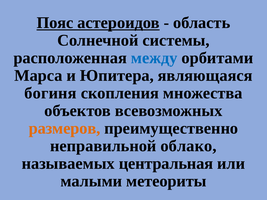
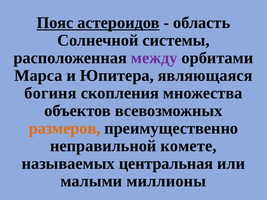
между colour: blue -> purple
облако: облако -> комете
метеориты: метеориты -> миллионы
